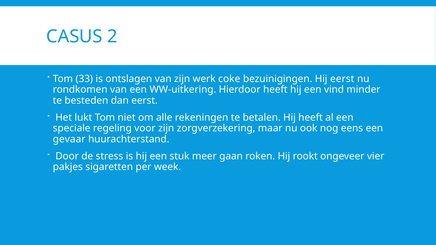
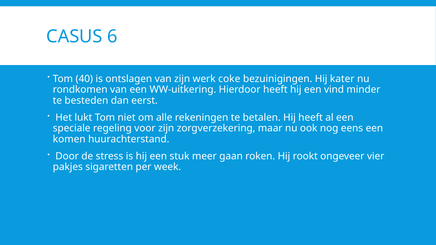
2: 2 -> 6
33: 33 -> 40
Hij eerst: eerst -> kater
gevaar: gevaar -> komen
